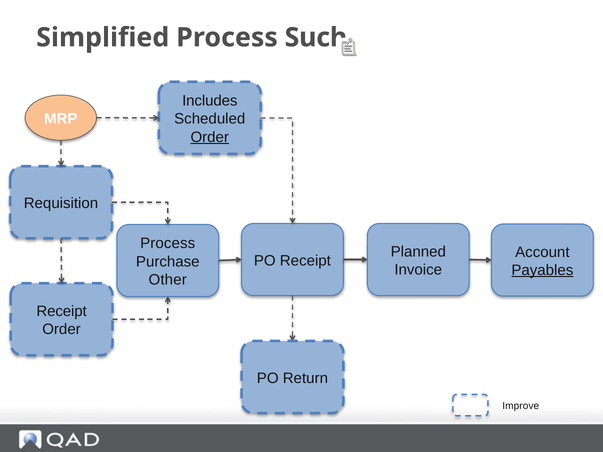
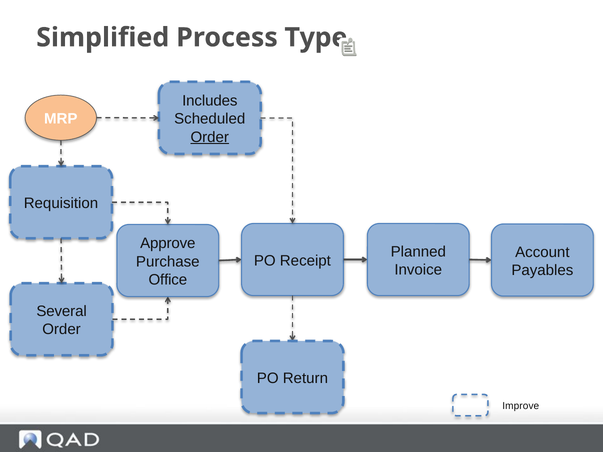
Such: Such -> Type
Process at (168, 244): Process -> Approve
Payables underline: present -> none
Other: Other -> Office
Receipt at (62, 311): Receipt -> Several
